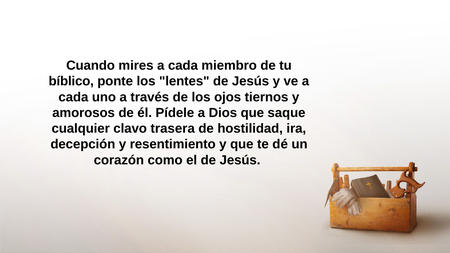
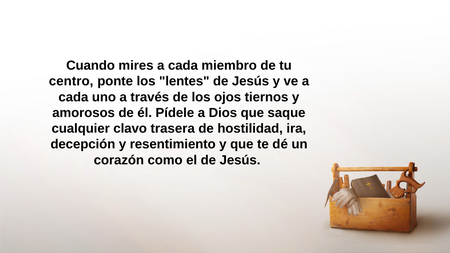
bíblico: bíblico -> centro
